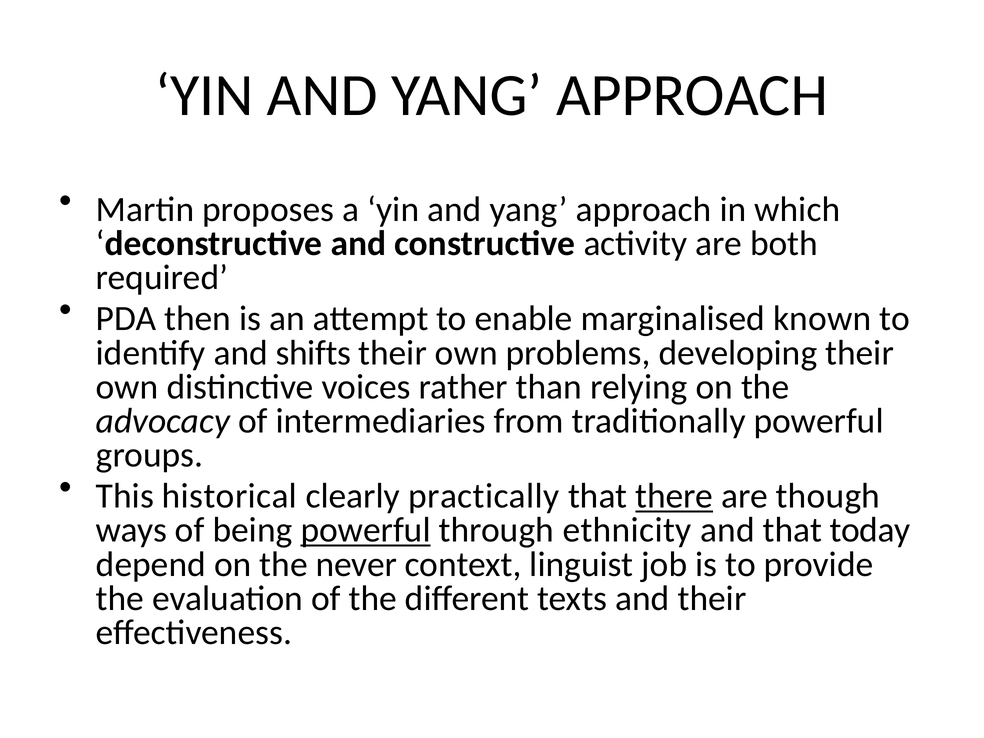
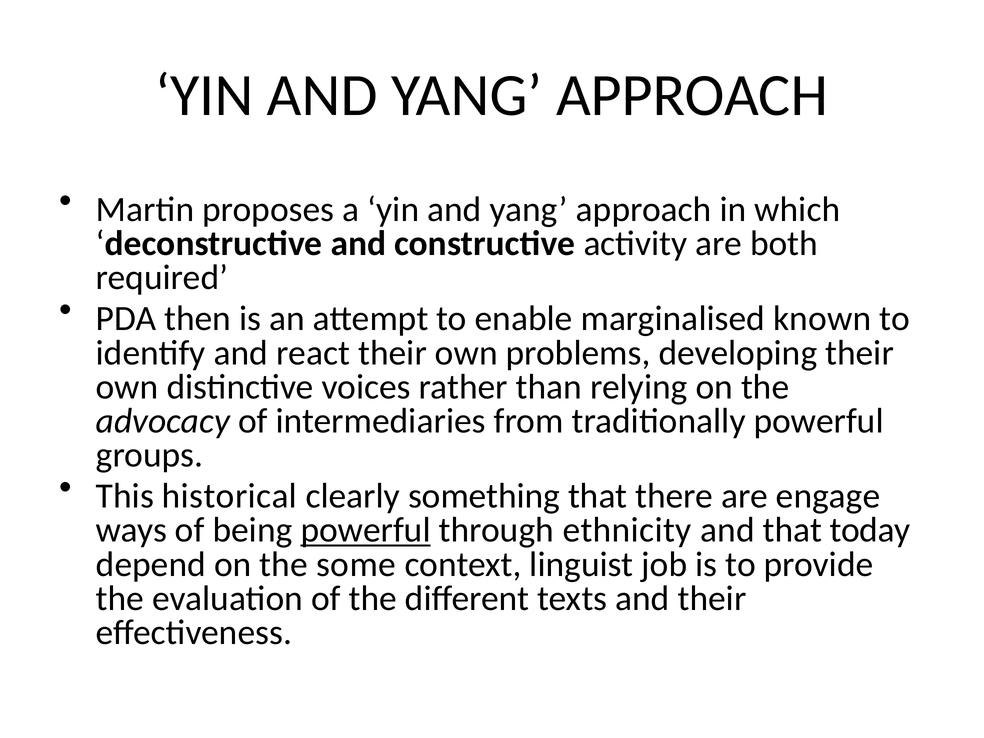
shifts: shifts -> react
practically: practically -> something
there underline: present -> none
though: though -> engage
never: never -> some
